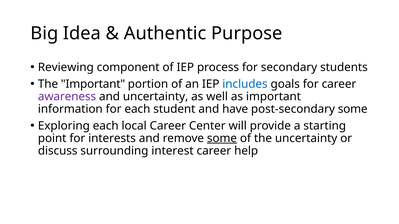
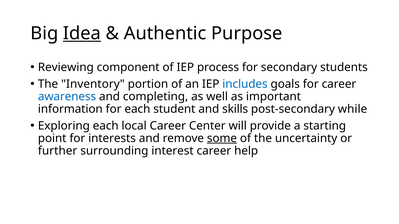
Idea underline: none -> present
The Important: Important -> Inventory
awareness colour: purple -> blue
and uncertainty: uncertainty -> completing
have: have -> skills
post-secondary some: some -> while
discuss: discuss -> further
